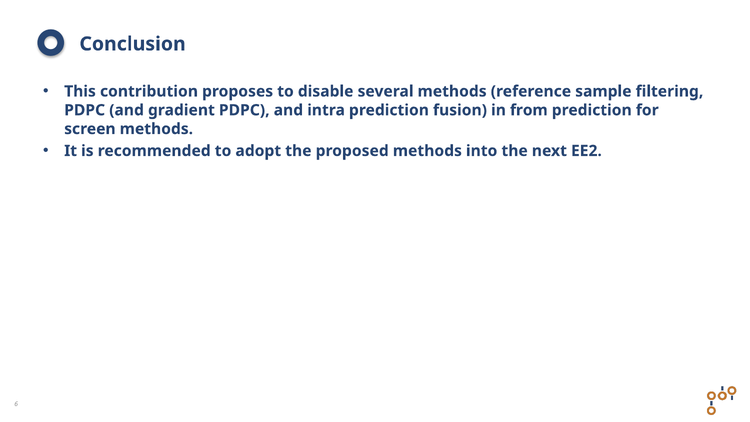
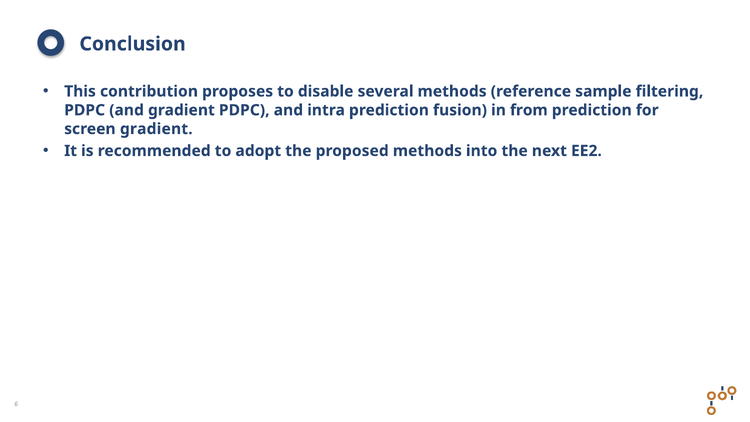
screen methods: methods -> gradient
